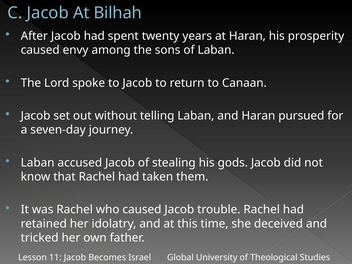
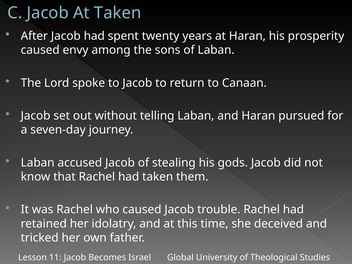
At Bilhah: Bilhah -> Taken
